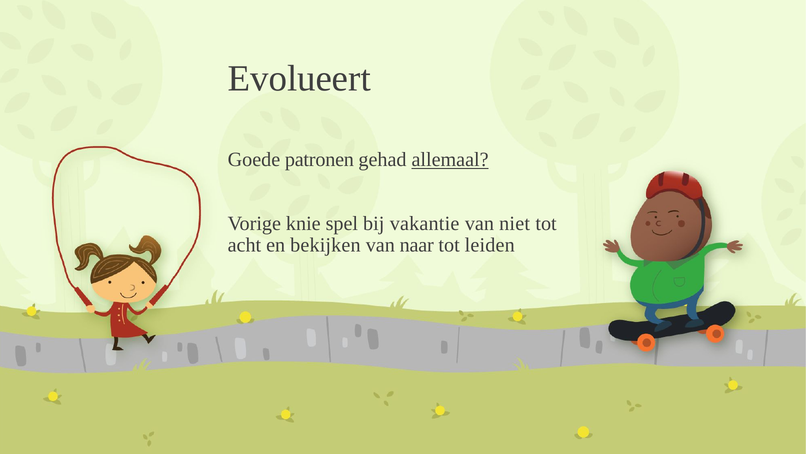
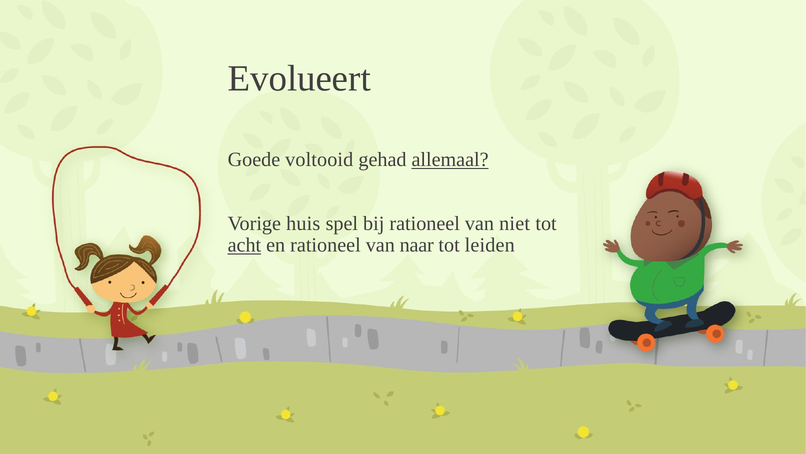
patronen: patronen -> voltooid
knie: knie -> huis
bij vakantie: vakantie -> rationeel
acht underline: none -> present
en bekijken: bekijken -> rationeel
